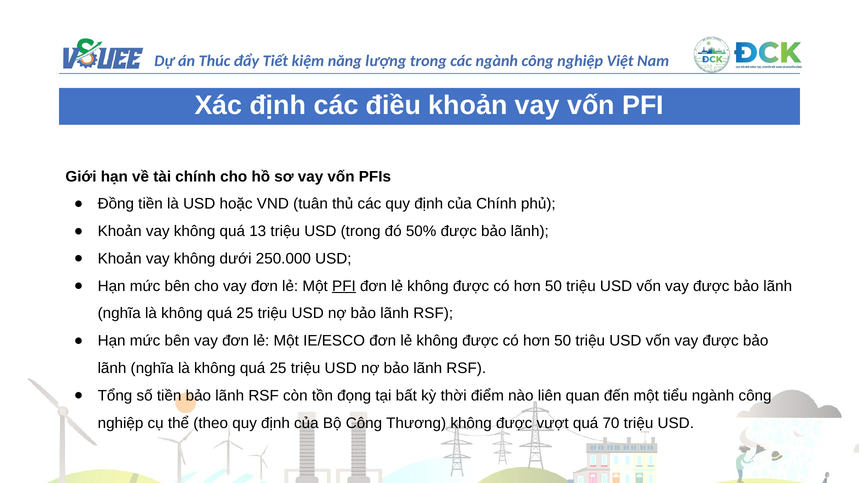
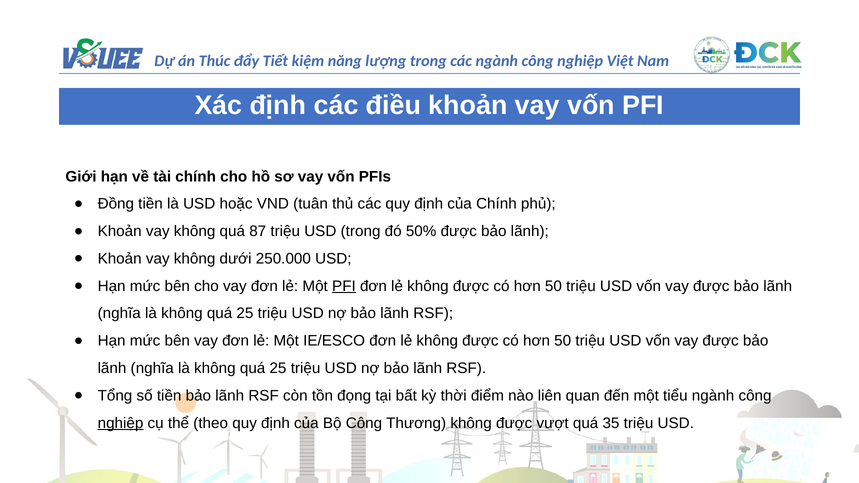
13: 13 -> 87
nghiệp at (121, 423) underline: none -> present
70: 70 -> 35
